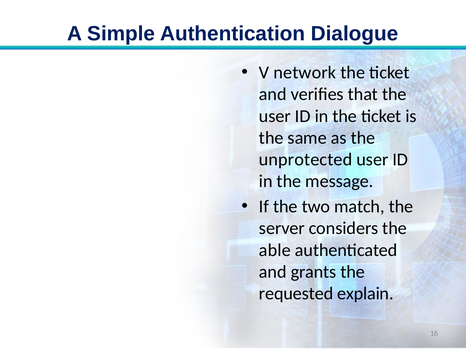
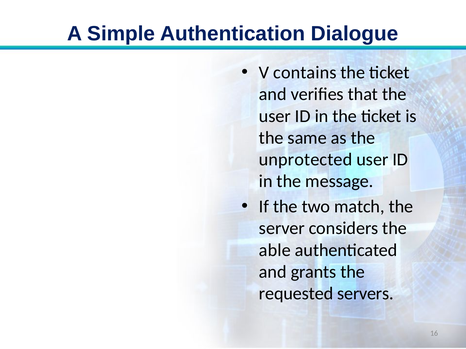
network: network -> contains
explain: explain -> servers
